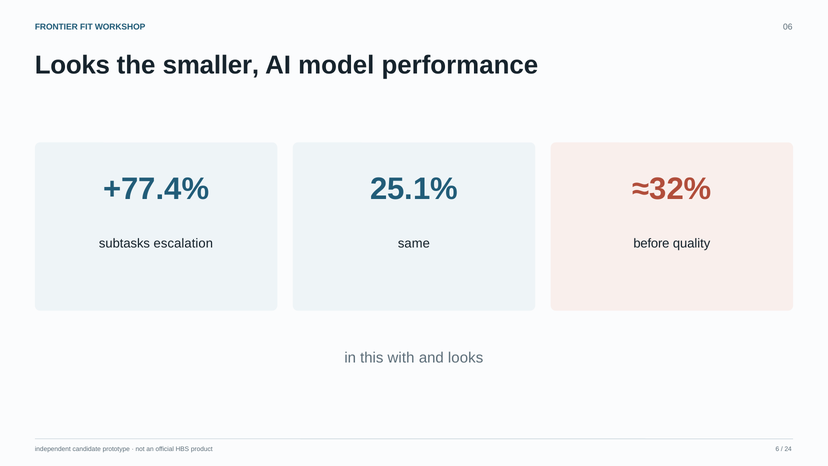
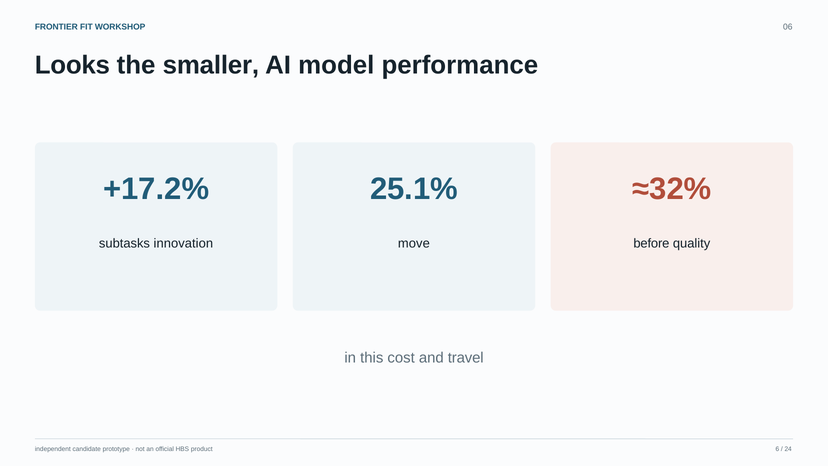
+77.4%: +77.4% -> +17.2%
escalation: escalation -> innovation
same: same -> move
with: with -> cost
and looks: looks -> travel
